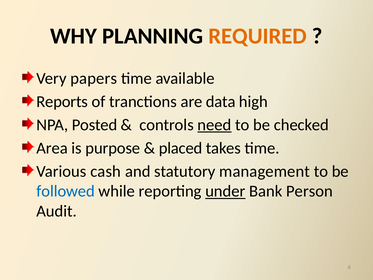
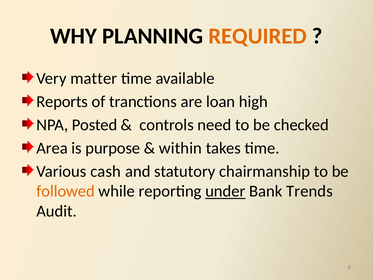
papers: papers -> matter
data: data -> loan
need underline: present -> none
placed: placed -> within
management: management -> chairmanship
followed colour: blue -> orange
Person: Person -> Trends
